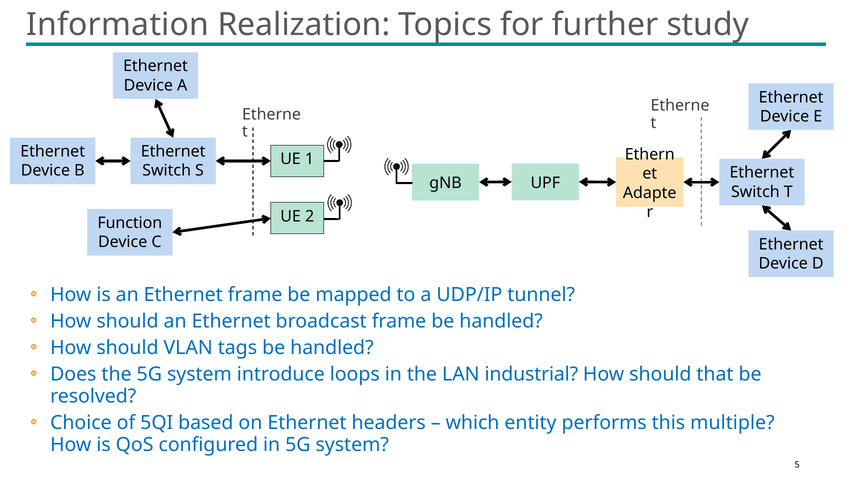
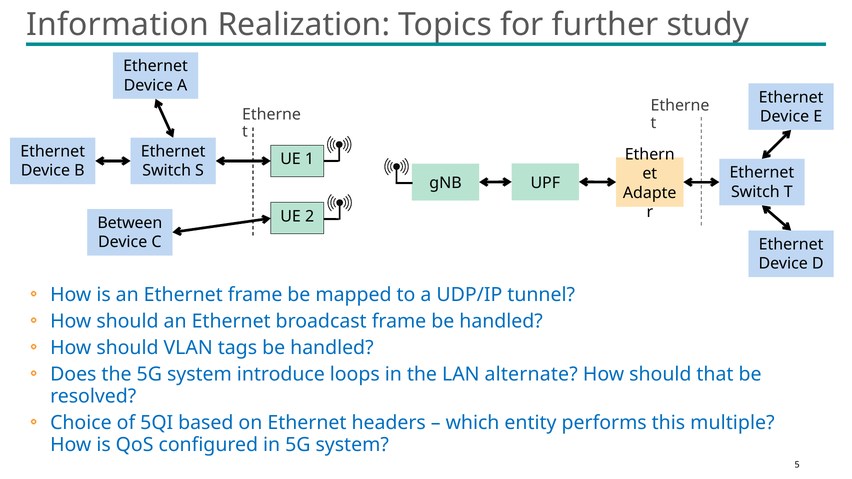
Function: Function -> Between
industrial: industrial -> alternate
